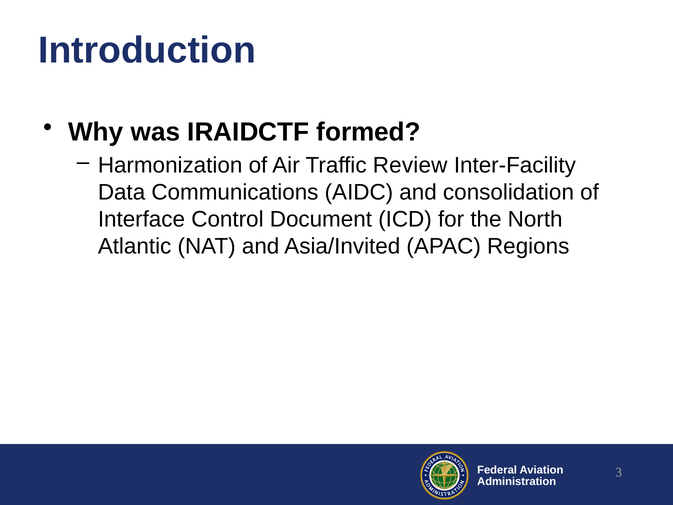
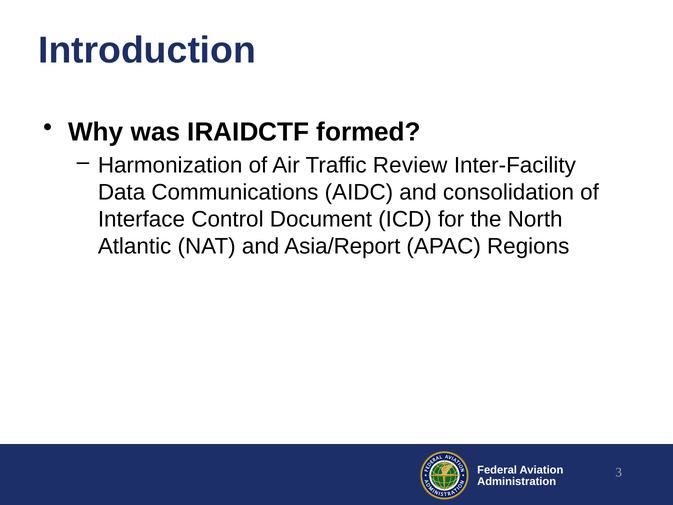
Asia/Invited: Asia/Invited -> Asia/Report
